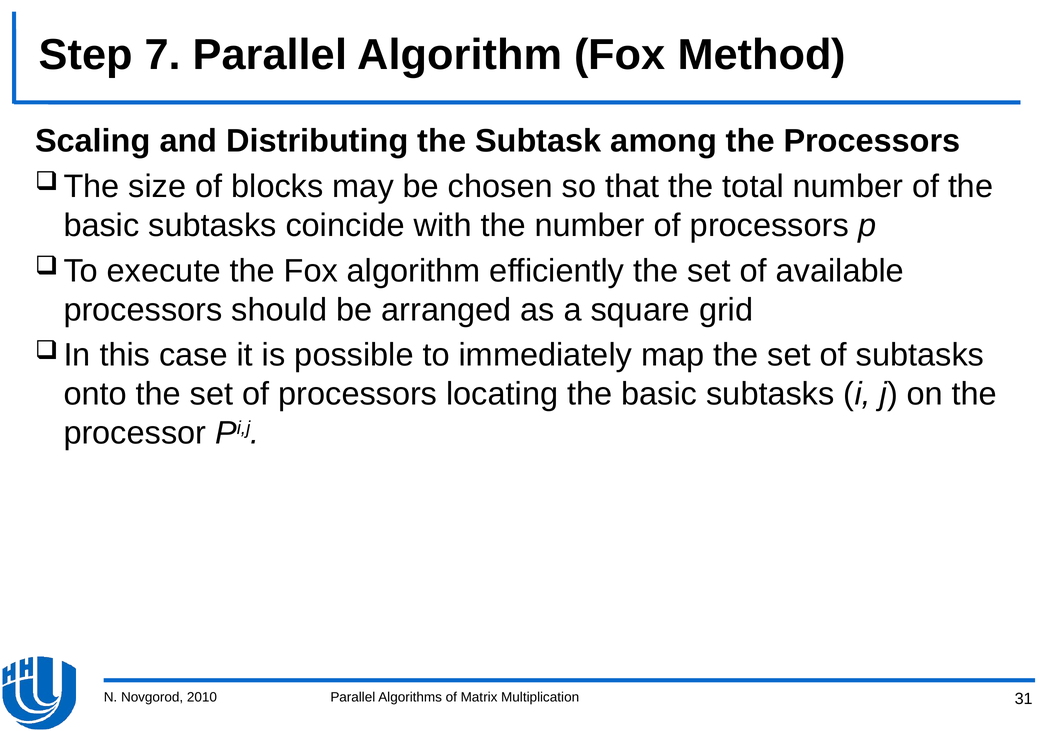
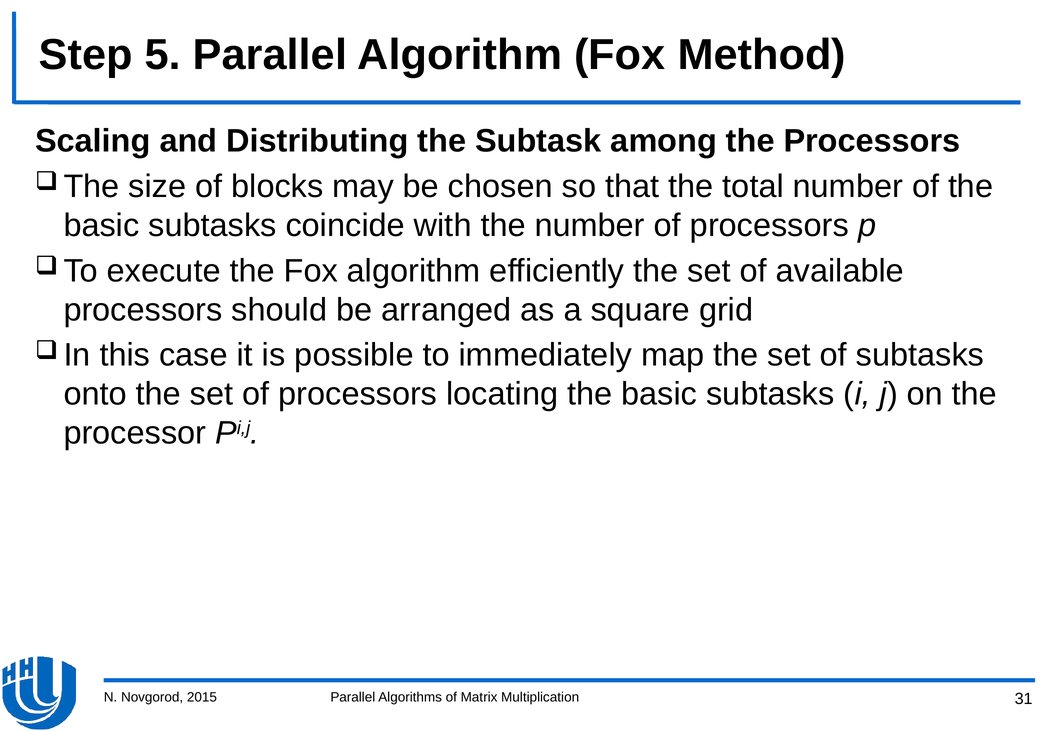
7: 7 -> 5
2010: 2010 -> 2015
